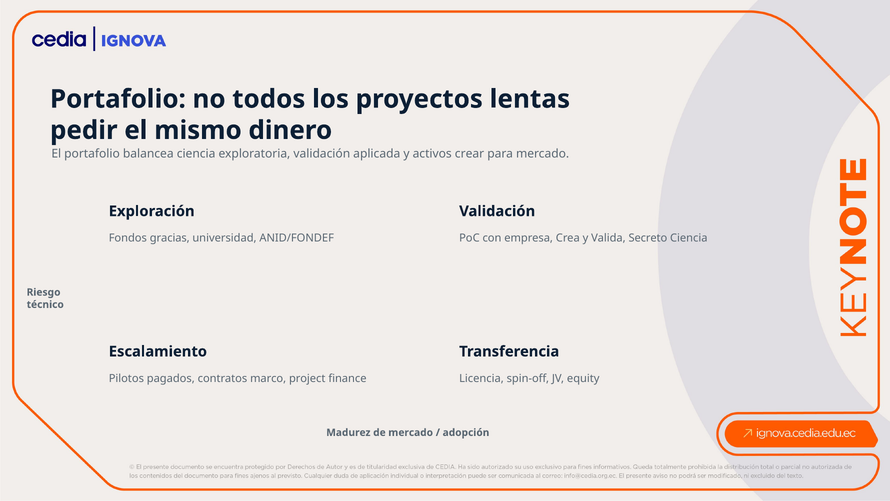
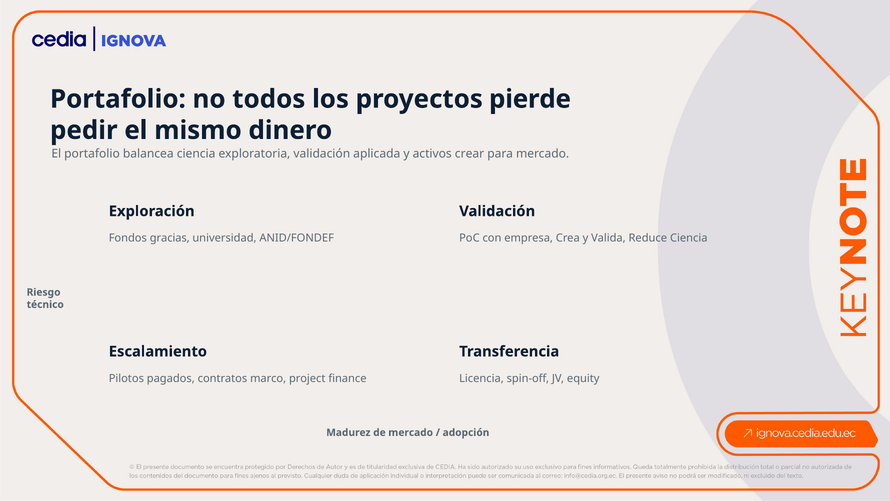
lentas: lentas -> pierde
Secreto: Secreto -> Reduce
